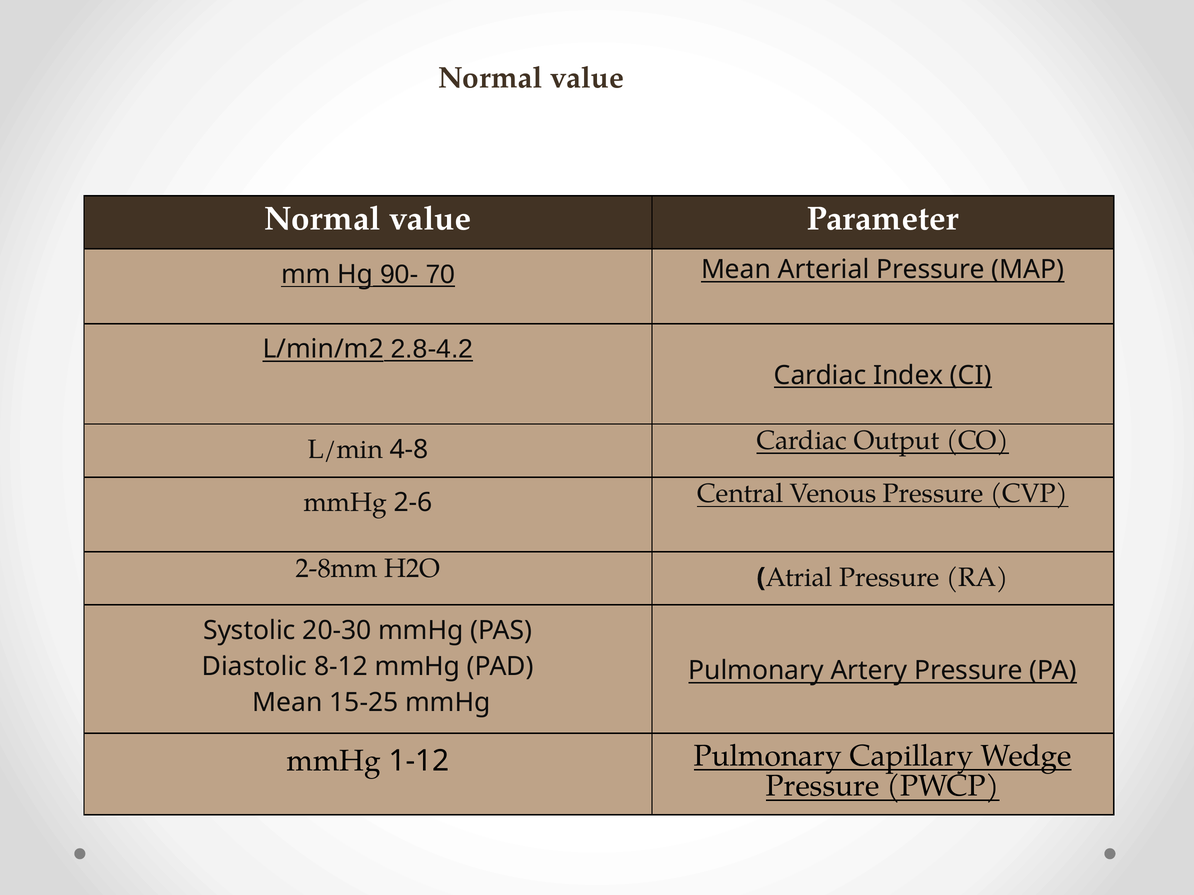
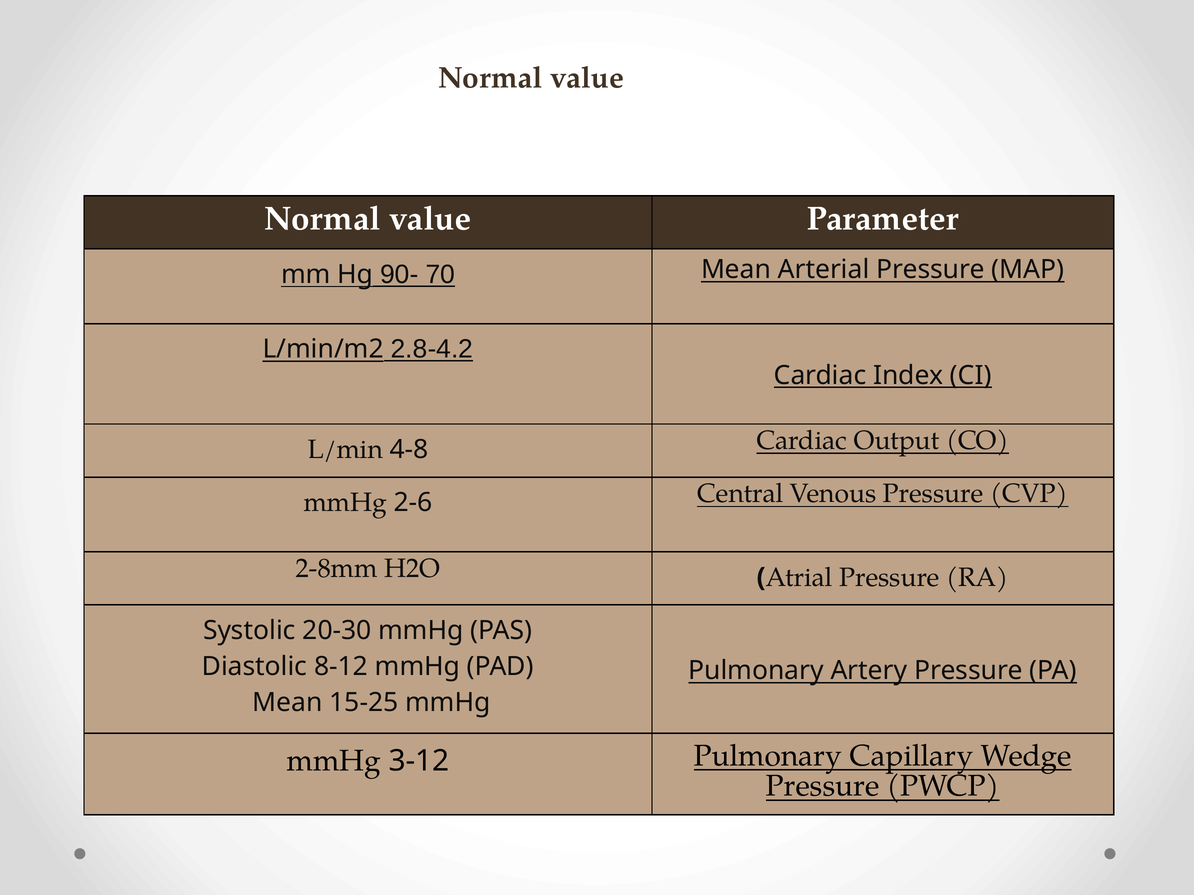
1-12: 1-12 -> 3-12
